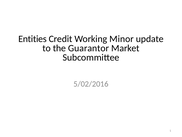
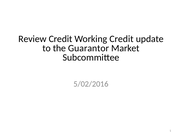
Entities: Entities -> Review
Working Minor: Minor -> Credit
